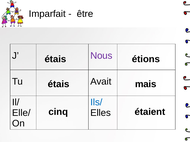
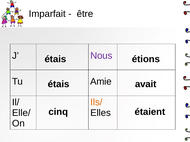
Avait: Avait -> Amie
mais: mais -> avait
Ils/ colour: blue -> orange
